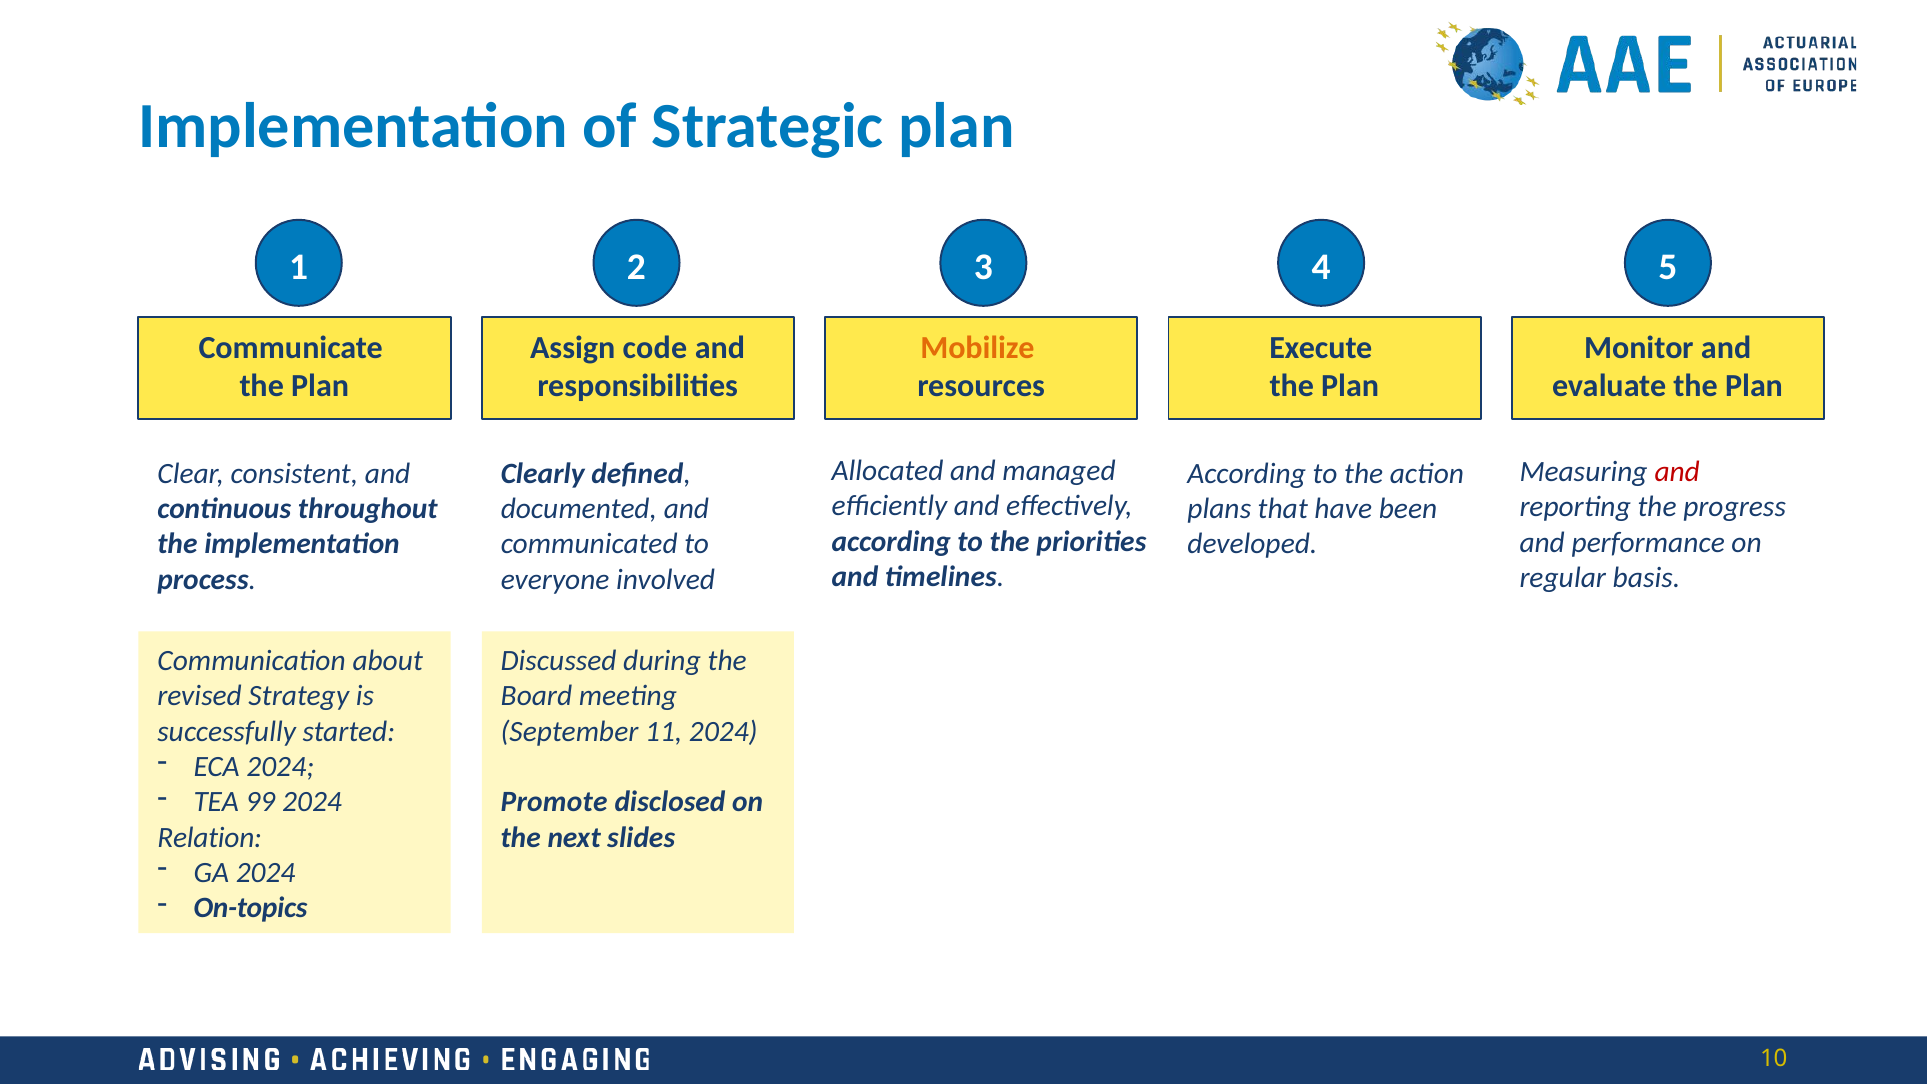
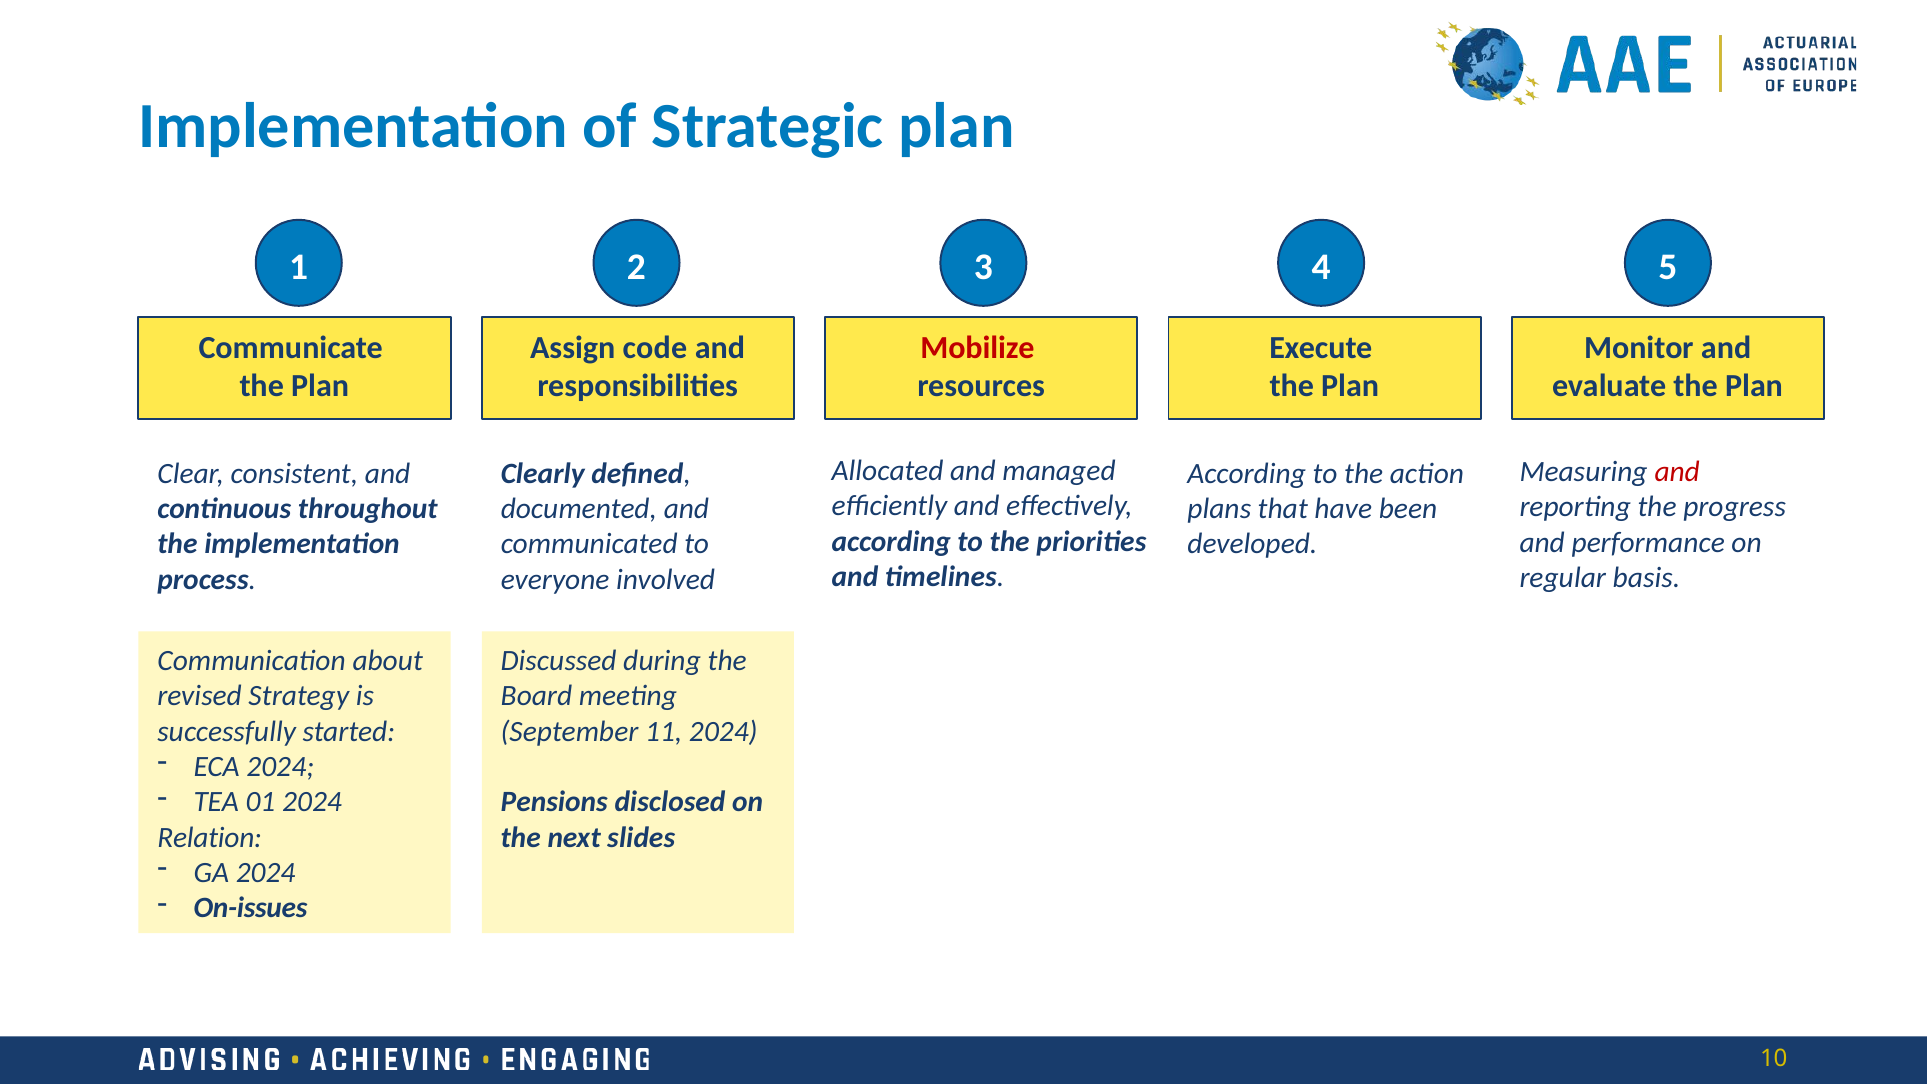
Mobilize colour: orange -> red
99: 99 -> 01
Promote: Promote -> Pensions
On-topics: On-topics -> On-issues
